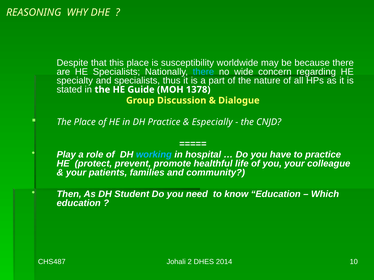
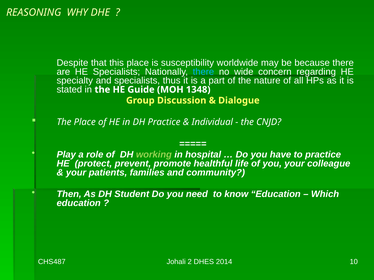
1378: 1378 -> 1348
Especially: Especially -> Individual
working colour: light blue -> light green
